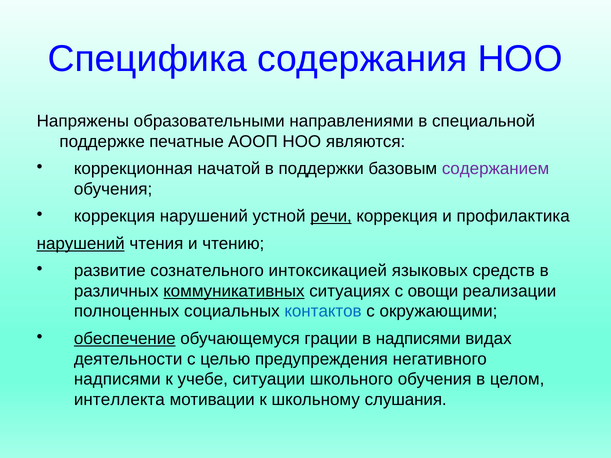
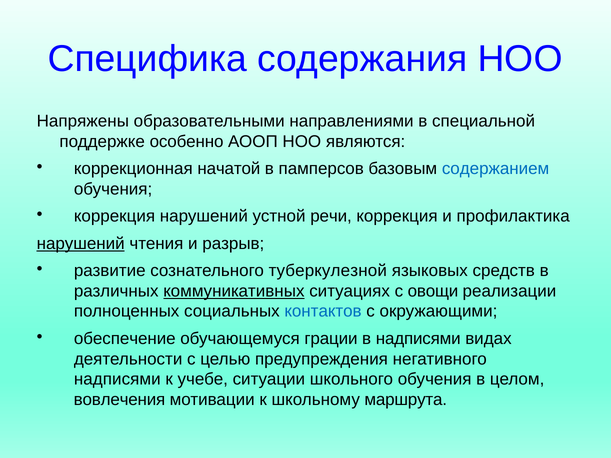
печатные: печатные -> особенно
поддержки: поддержки -> памперсов
содержанием colour: purple -> blue
речи underline: present -> none
чтению: чтению -> разрыв
интоксикацией: интоксикацией -> туберкулезной
обеспечение underline: present -> none
интеллекта: интеллекта -> вовлечения
слушания: слушания -> маршрута
